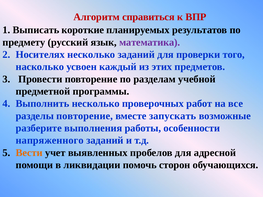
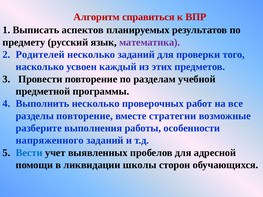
короткие: короткие -> аспектов
Носителях: Носителях -> Родителей
запускать: запускать -> стратегии
Вести colour: orange -> blue
помочь: помочь -> школы
